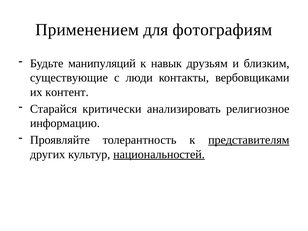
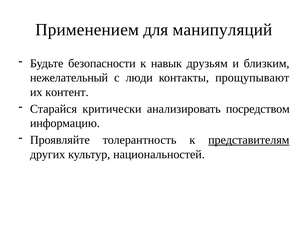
фотографиям: фотографиям -> манипуляций
манипуляций: манипуляций -> безопасности
существующие: существующие -> нежелательный
вербовщиками: вербовщиками -> прощупывают
религиозное: религиозное -> посредством
национальностей underline: present -> none
